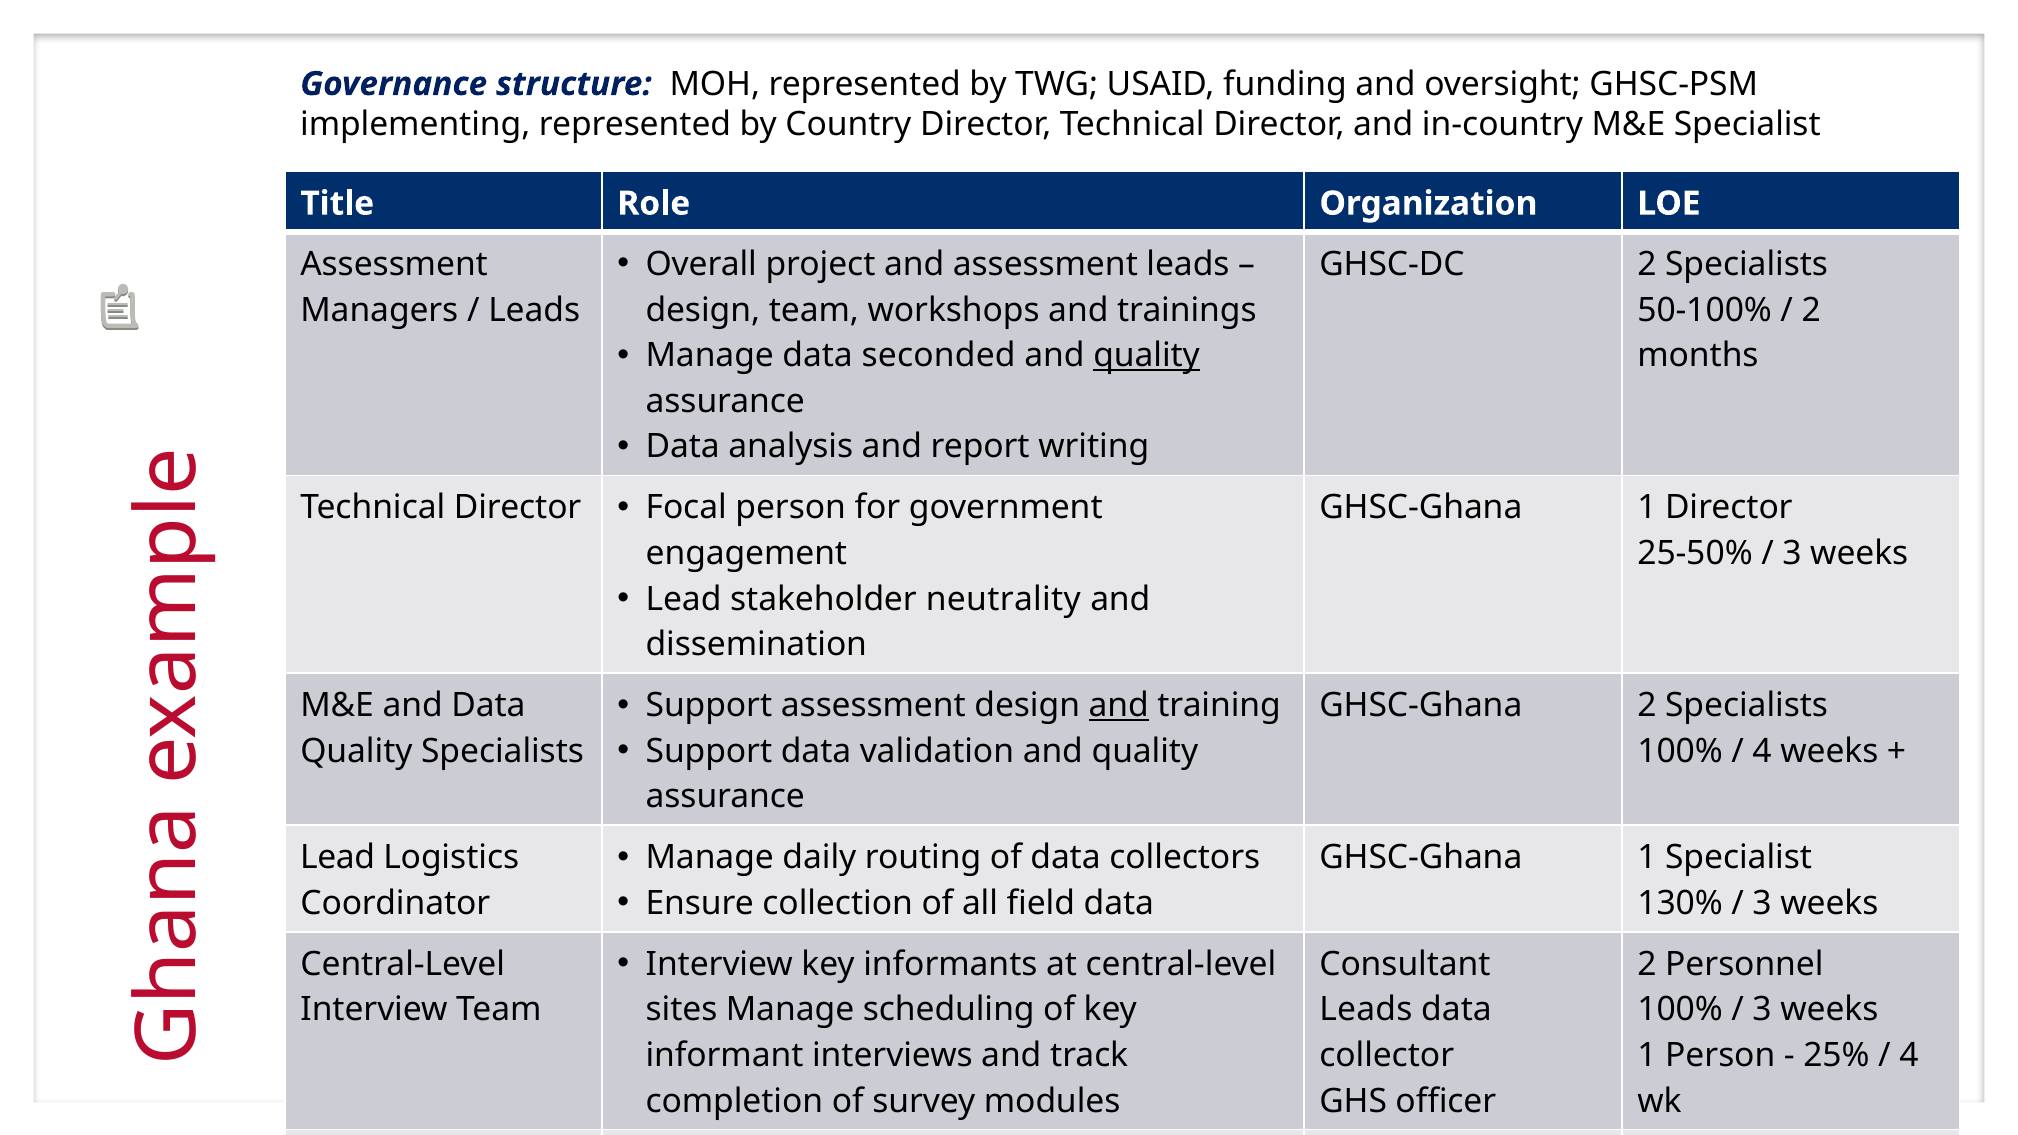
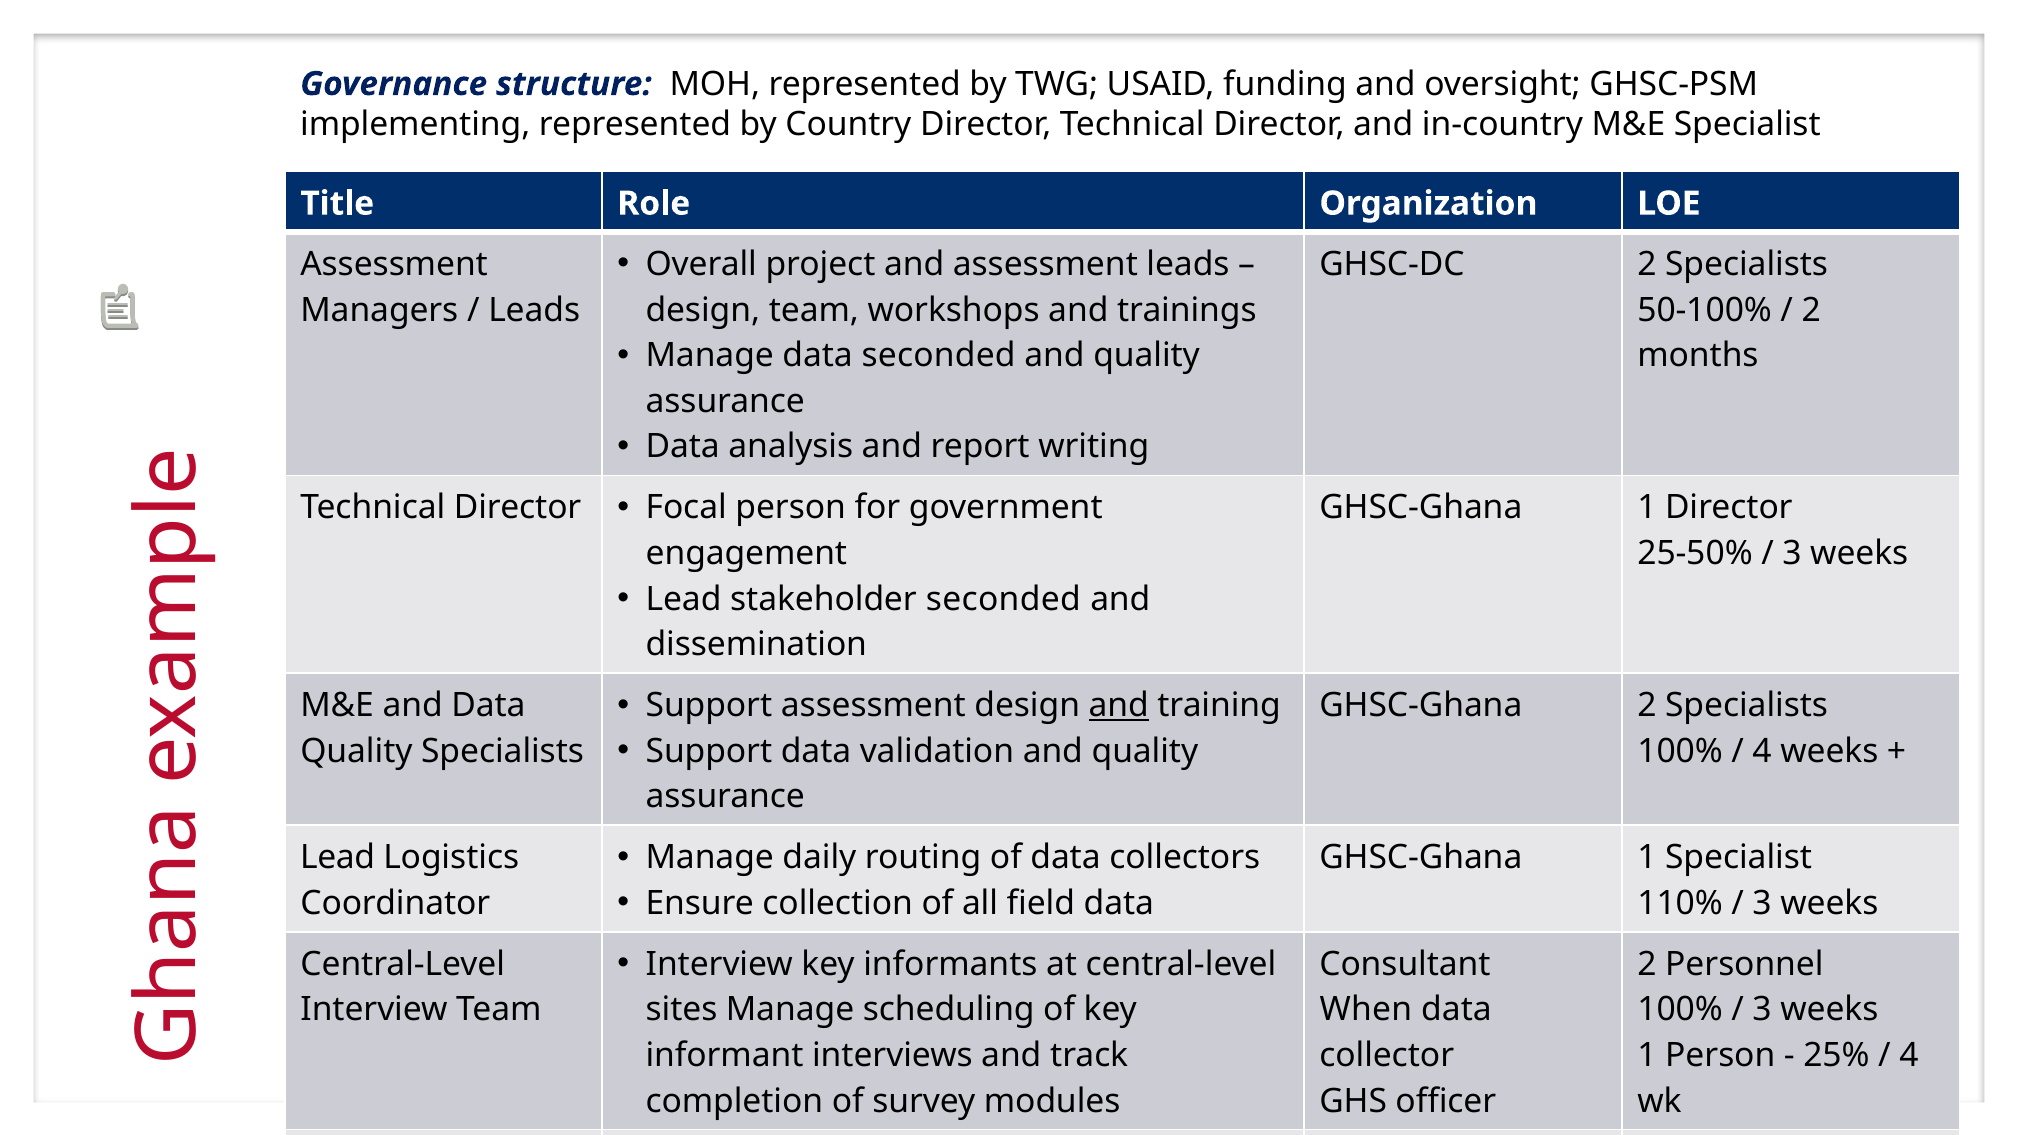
quality at (1147, 356) underline: present -> none
stakeholder neutrality: neutrality -> seconded
130%: 130% -> 110%
Leads at (1366, 1010): Leads -> When
